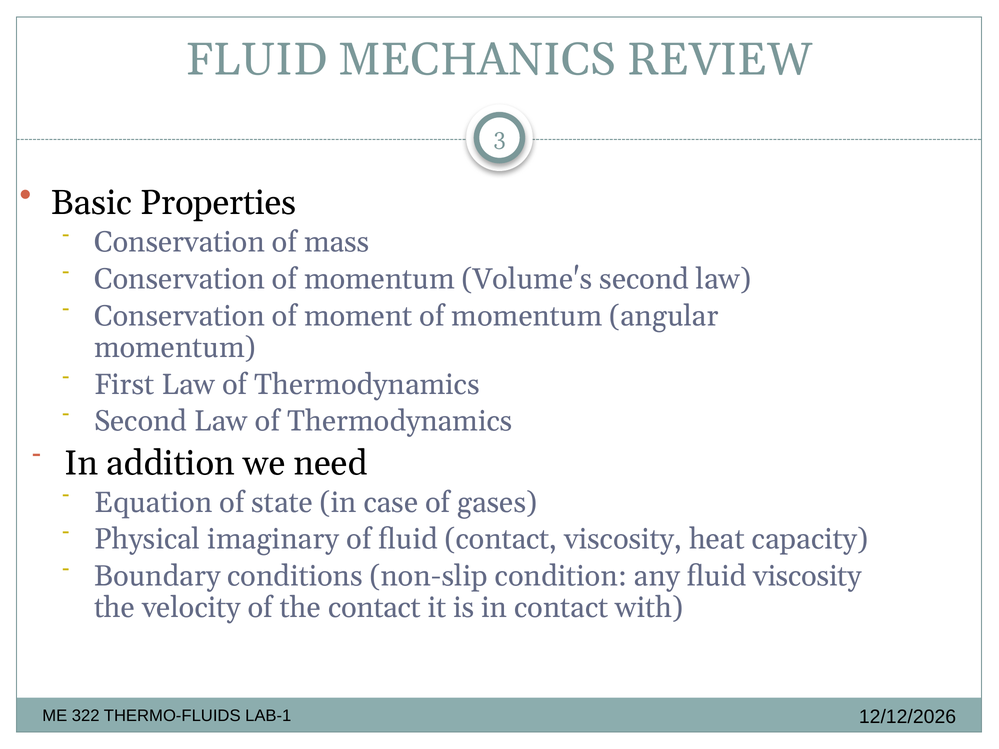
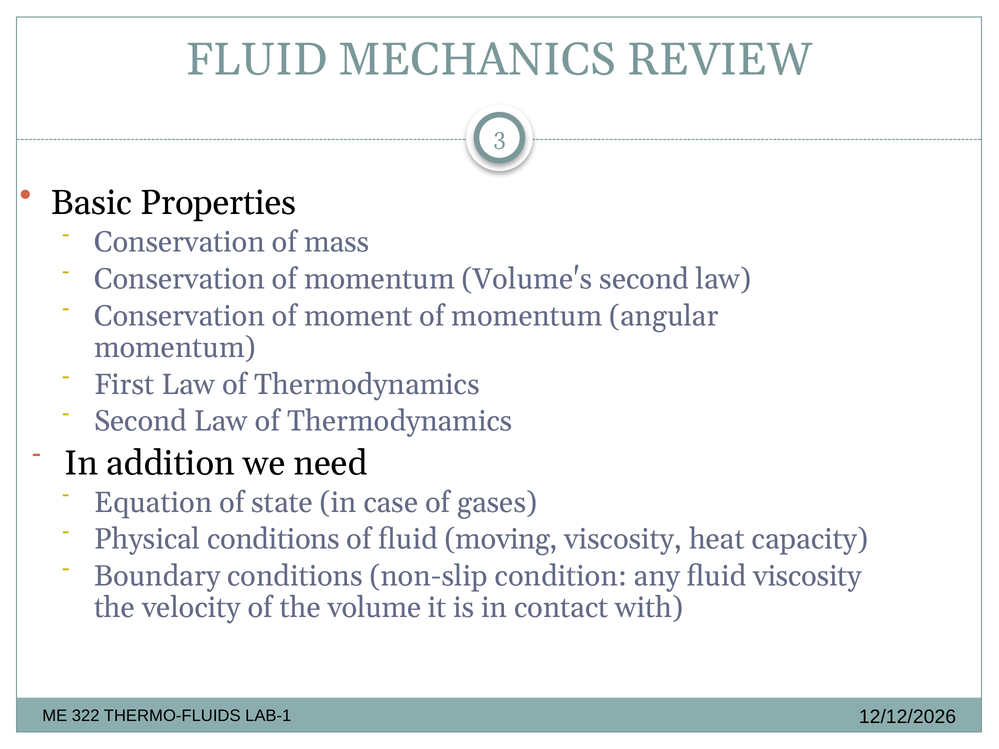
Physical imaginary: imaginary -> conditions
fluid contact: contact -> moving
the contact: contact -> volume
